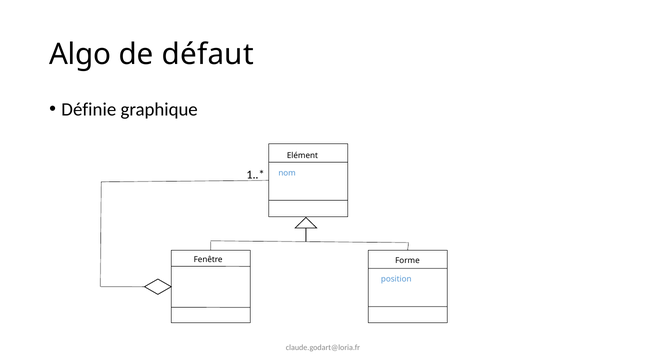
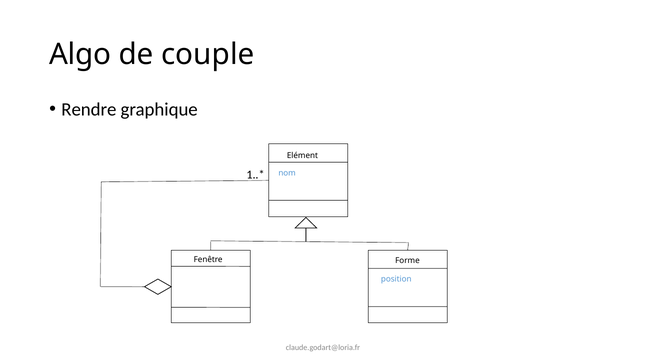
défaut: défaut -> couple
Définie: Définie -> Rendre
